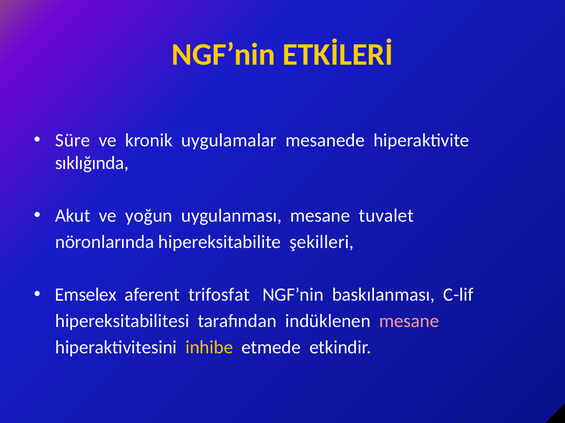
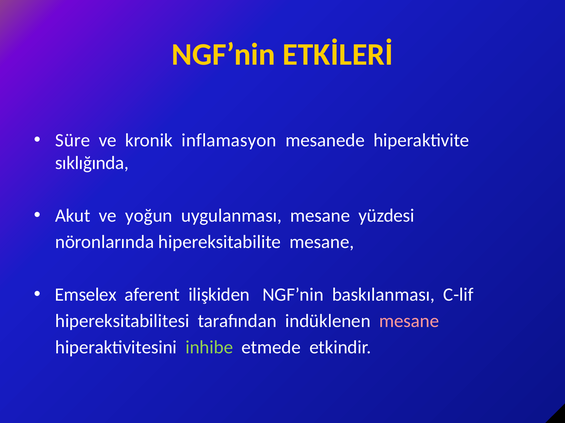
uygulamalar: uygulamalar -> inflamasyon
tuvalet: tuvalet -> yüzdesi
hipereksitabilite şekilleri: şekilleri -> mesane
trifosfat: trifosfat -> ilişkiden
inhibe colour: yellow -> light green
